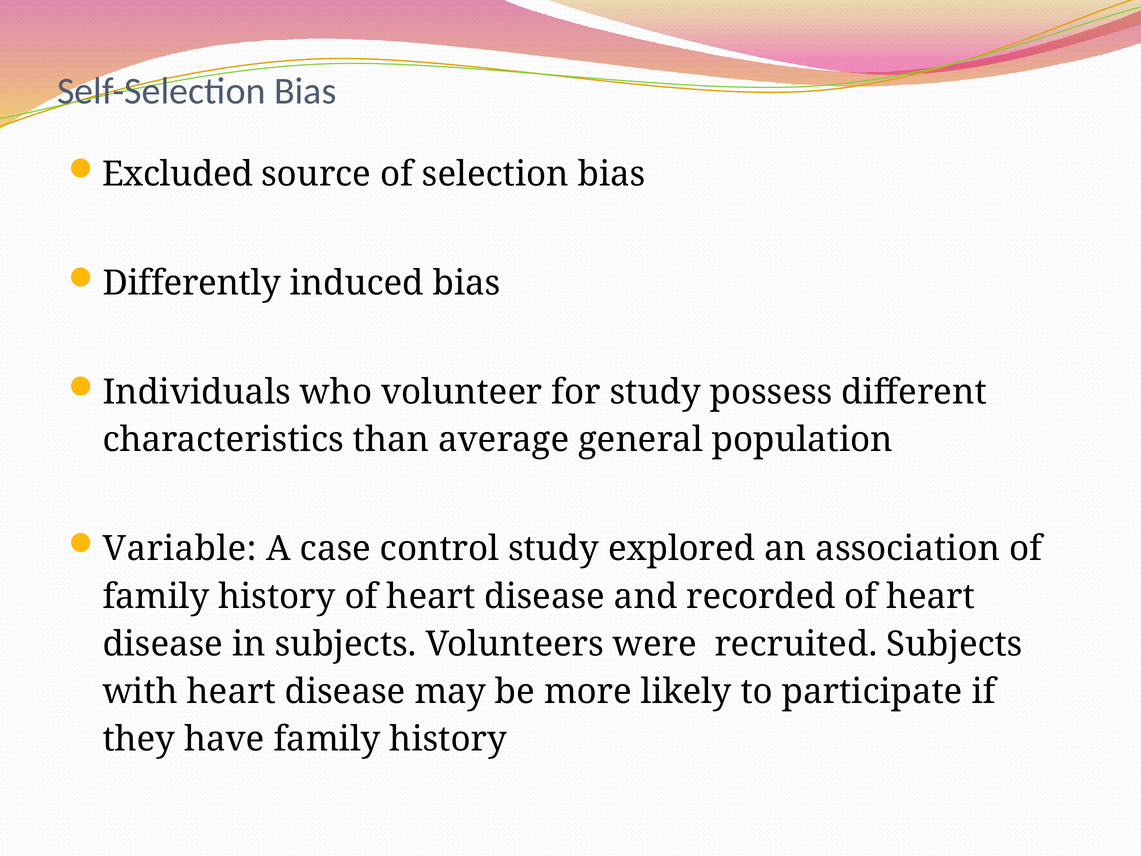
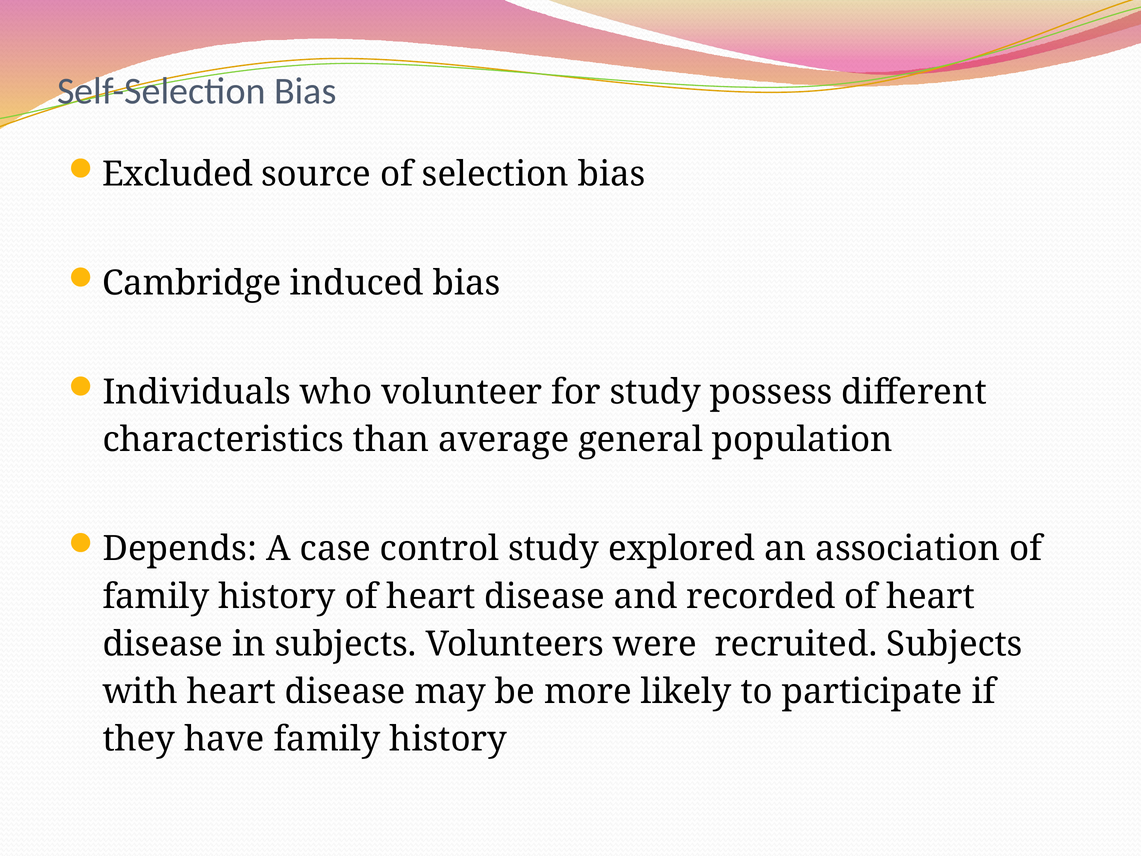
Differently: Differently -> Cambridge
Variable: Variable -> Depends
